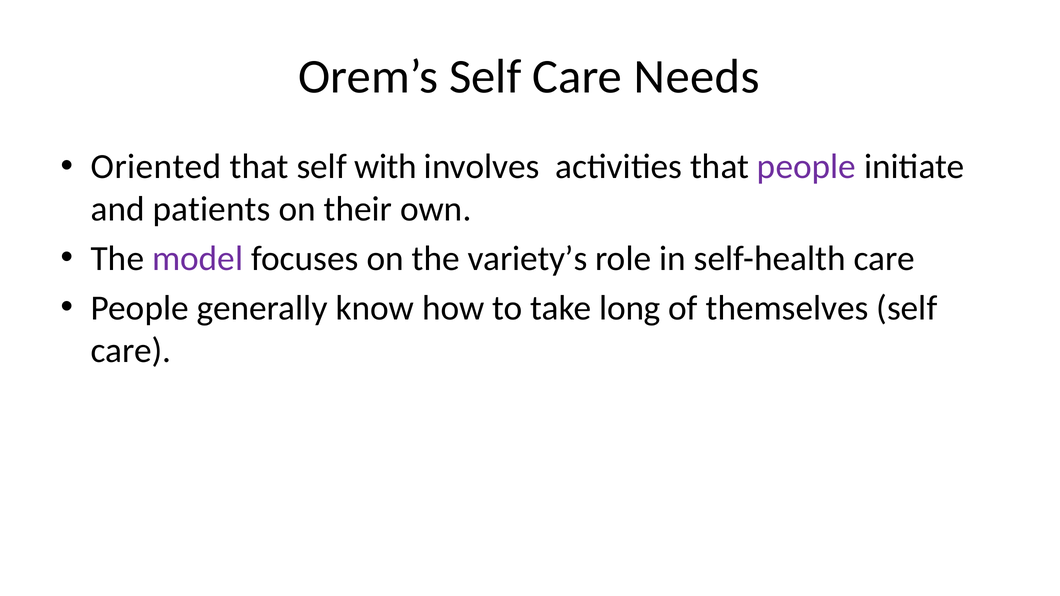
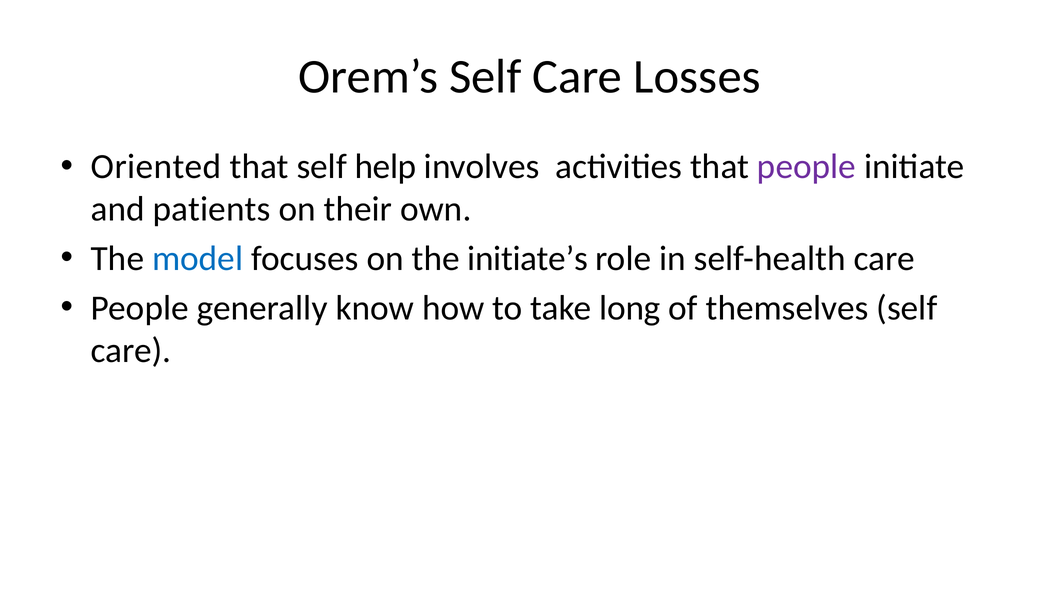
Needs: Needs -> Losses
with: with -> help
model colour: purple -> blue
variety’s: variety’s -> initiate’s
